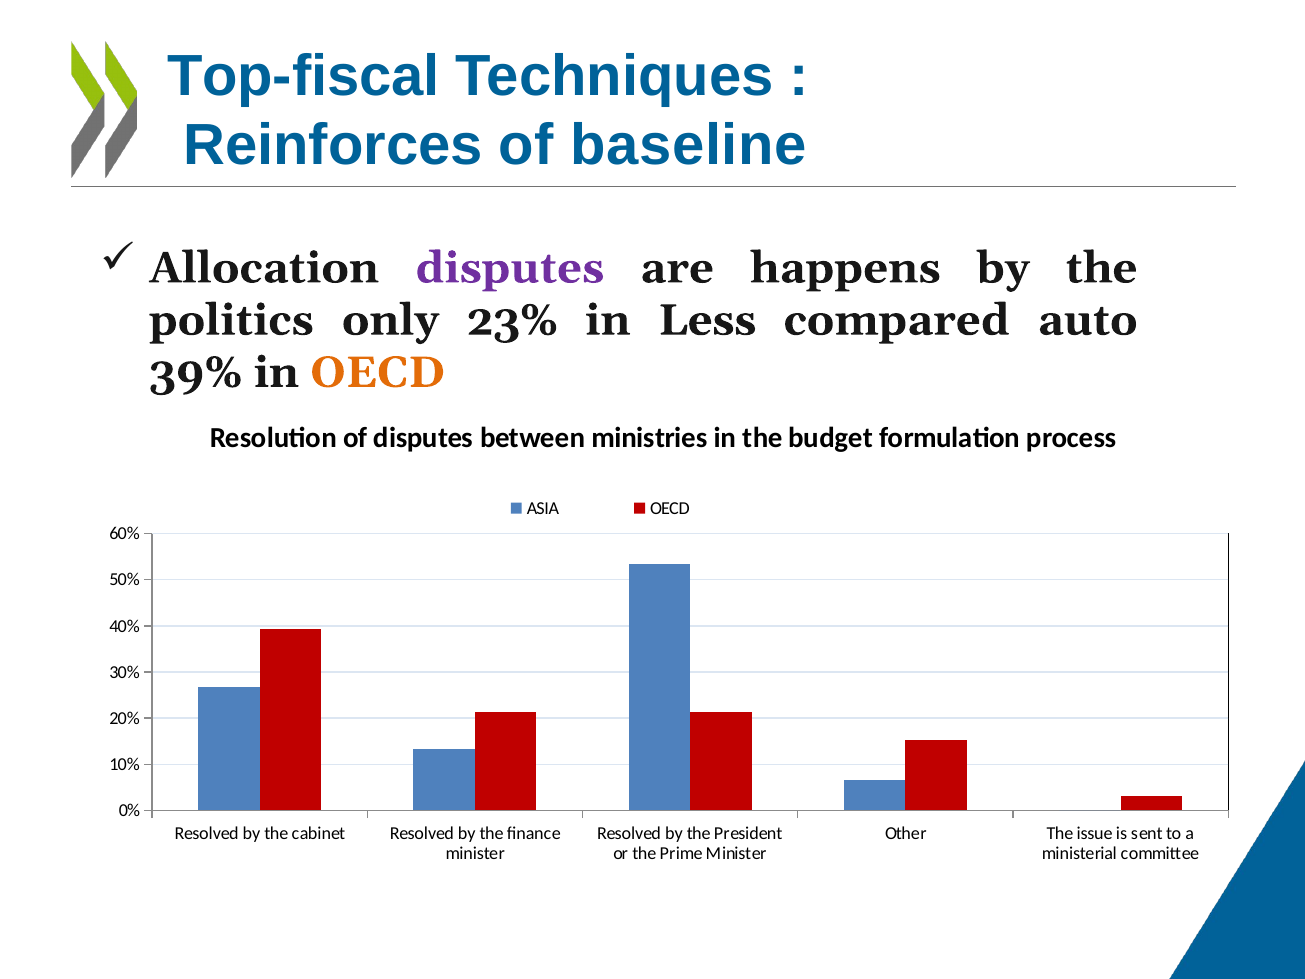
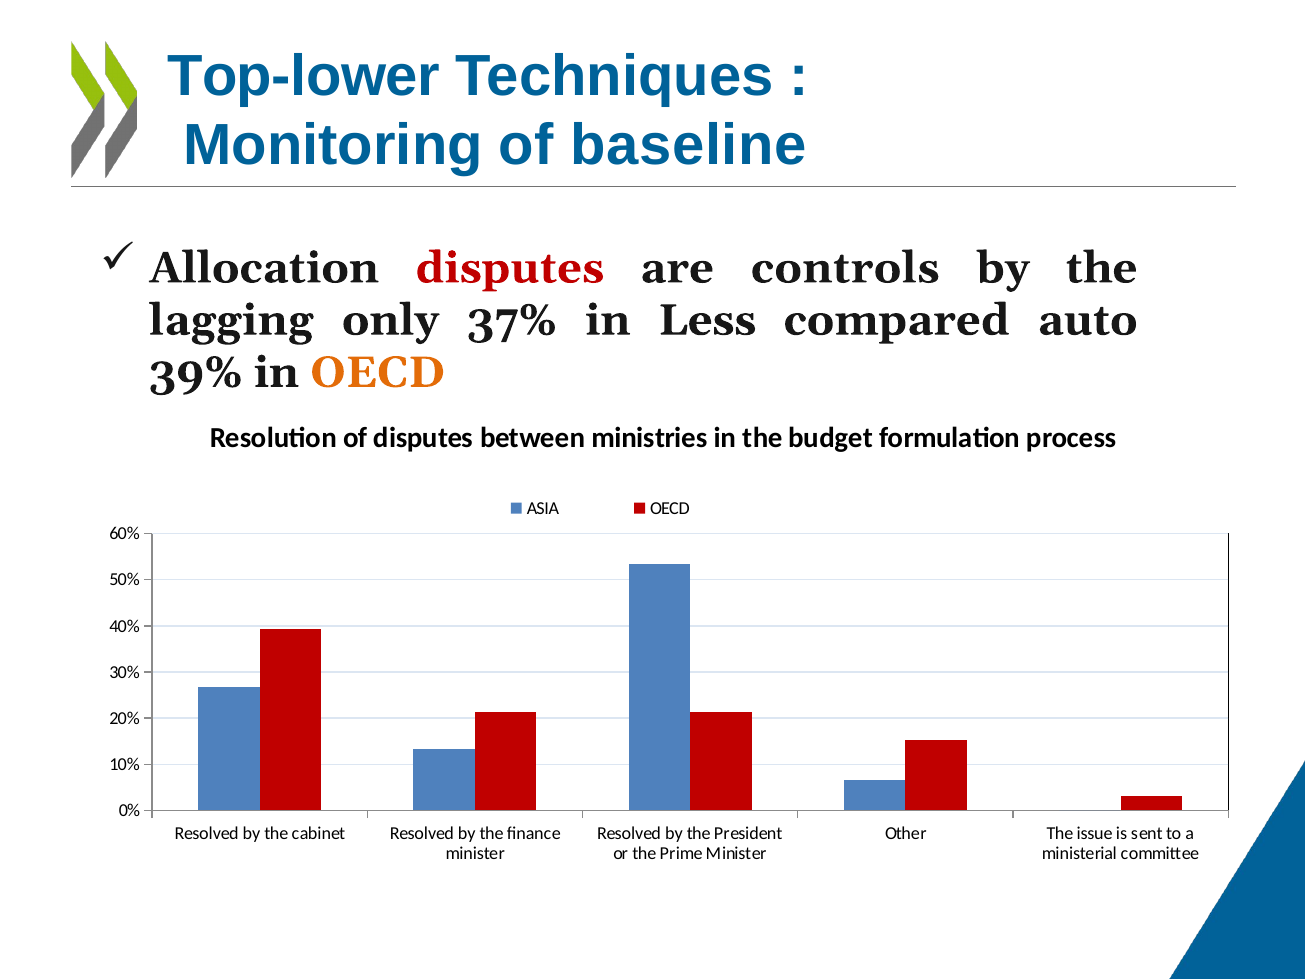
Top-fiscal: Top-fiscal -> Top-lower
Reinforces: Reinforces -> Monitoring
disputes at (510, 268) colour: purple -> red
happens: happens -> controls
politics: politics -> lagging
23%: 23% -> 37%
